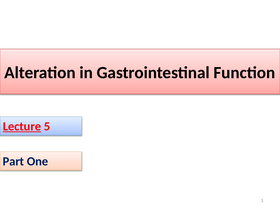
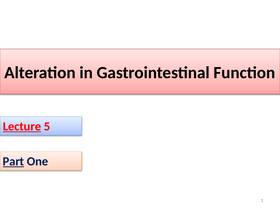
Part underline: none -> present
